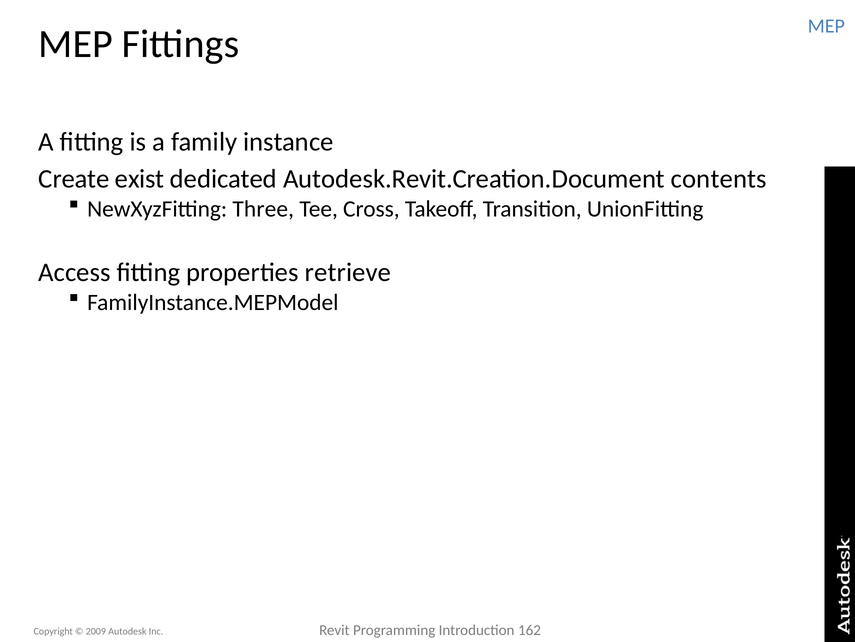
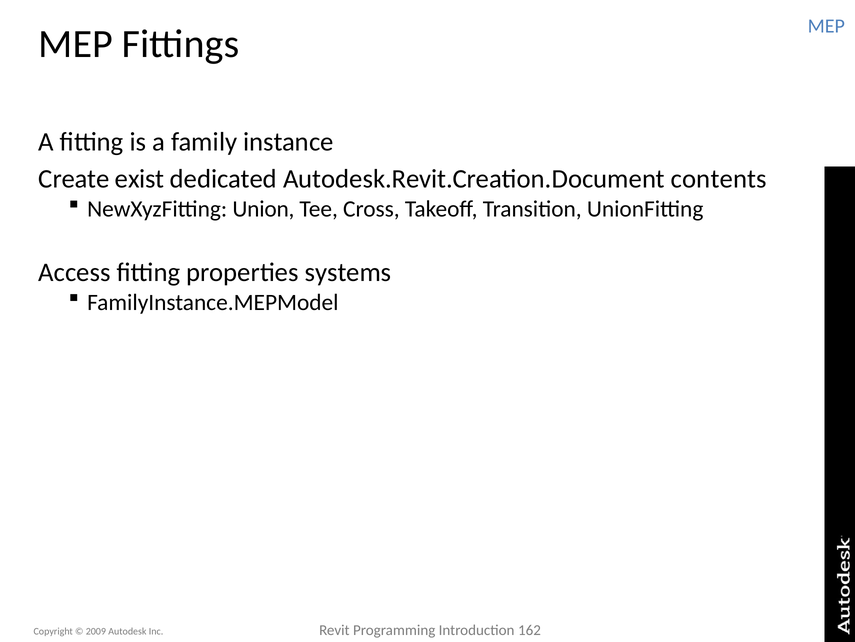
Three: Three -> Union
retrieve: retrieve -> systems
